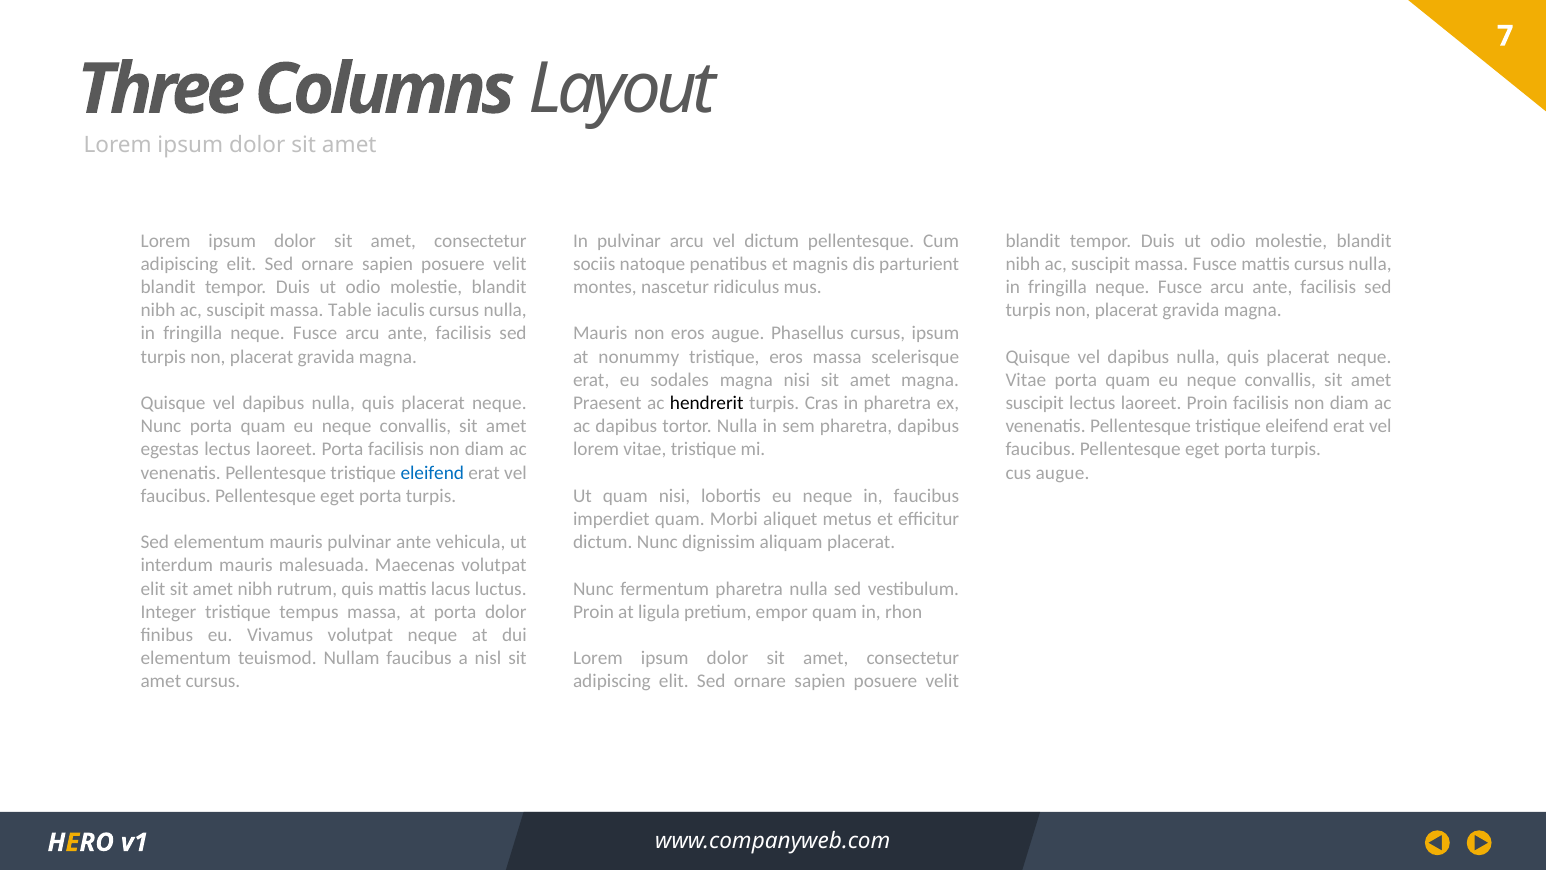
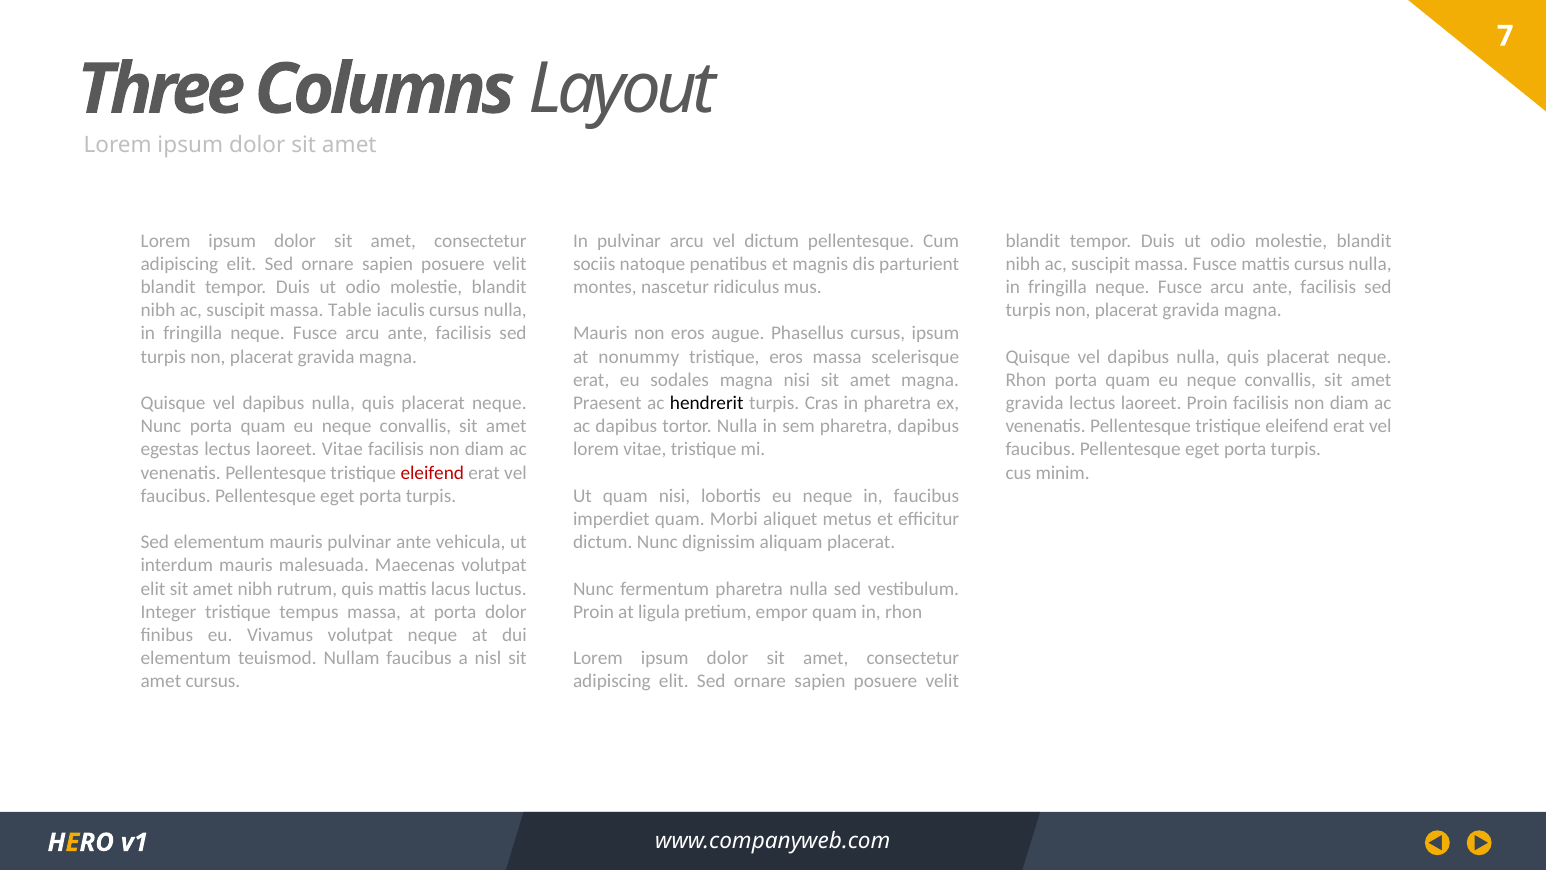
Vitae at (1026, 380): Vitae -> Rhon
suscipit at (1035, 403): suscipit -> gravida
laoreet Porta: Porta -> Vitae
eleifend at (432, 473) colour: blue -> red
cus augue: augue -> minim
